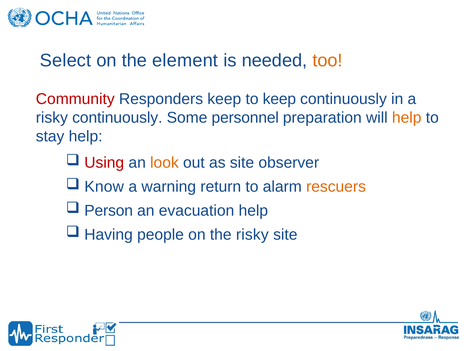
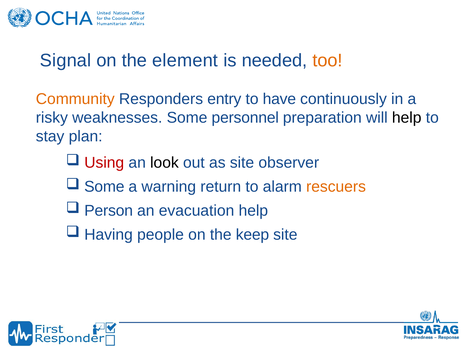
Select: Select -> Signal
Community colour: red -> orange
Responders keep: keep -> entry
to keep: keep -> have
risky continuously: continuously -> weaknesses
help at (407, 118) colour: orange -> black
stay help: help -> plan
look colour: orange -> black
Know at (104, 187): Know -> Some
the risky: risky -> keep
